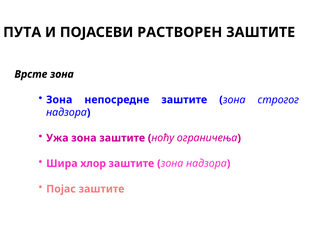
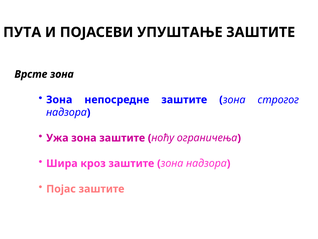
РАСТВОРЕН: РАСТВОРЕН -> УПУШТАЊЕ
хлор: хлор -> кроз
